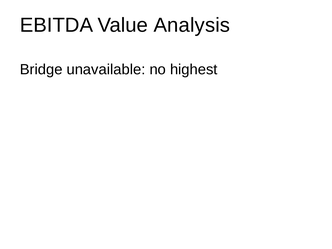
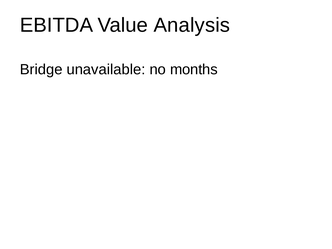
highest: highest -> months
